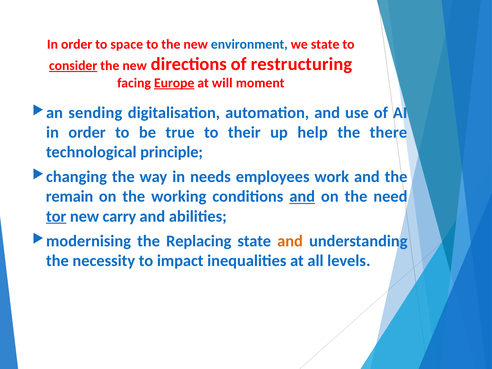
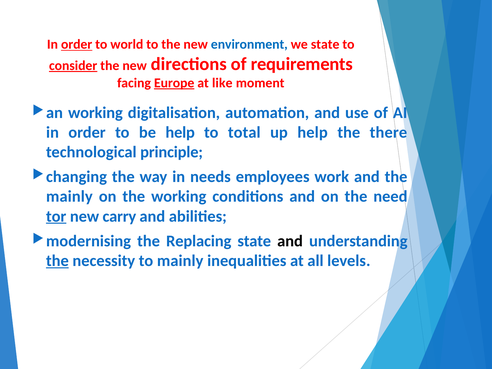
order at (77, 44) underline: none -> present
space: space -> world
restructuring: restructuring -> requirements
will: will -> like
sending at (95, 113): sending -> working
be true: true -> help
their: their -> total
remain at (70, 197): remain -> mainly
and at (302, 197) underline: present -> none
and at (290, 241) colour: orange -> black
the at (57, 261) underline: none -> present
to impact: impact -> mainly
